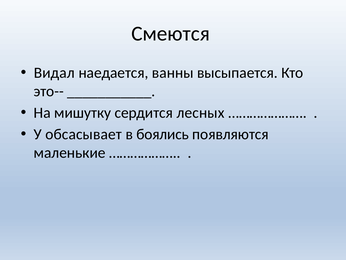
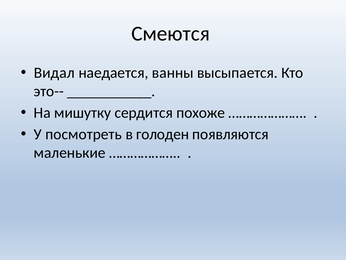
лесных: лесных -> похоже
обсасывает: обсасывает -> посмотреть
боялись: боялись -> голоден
